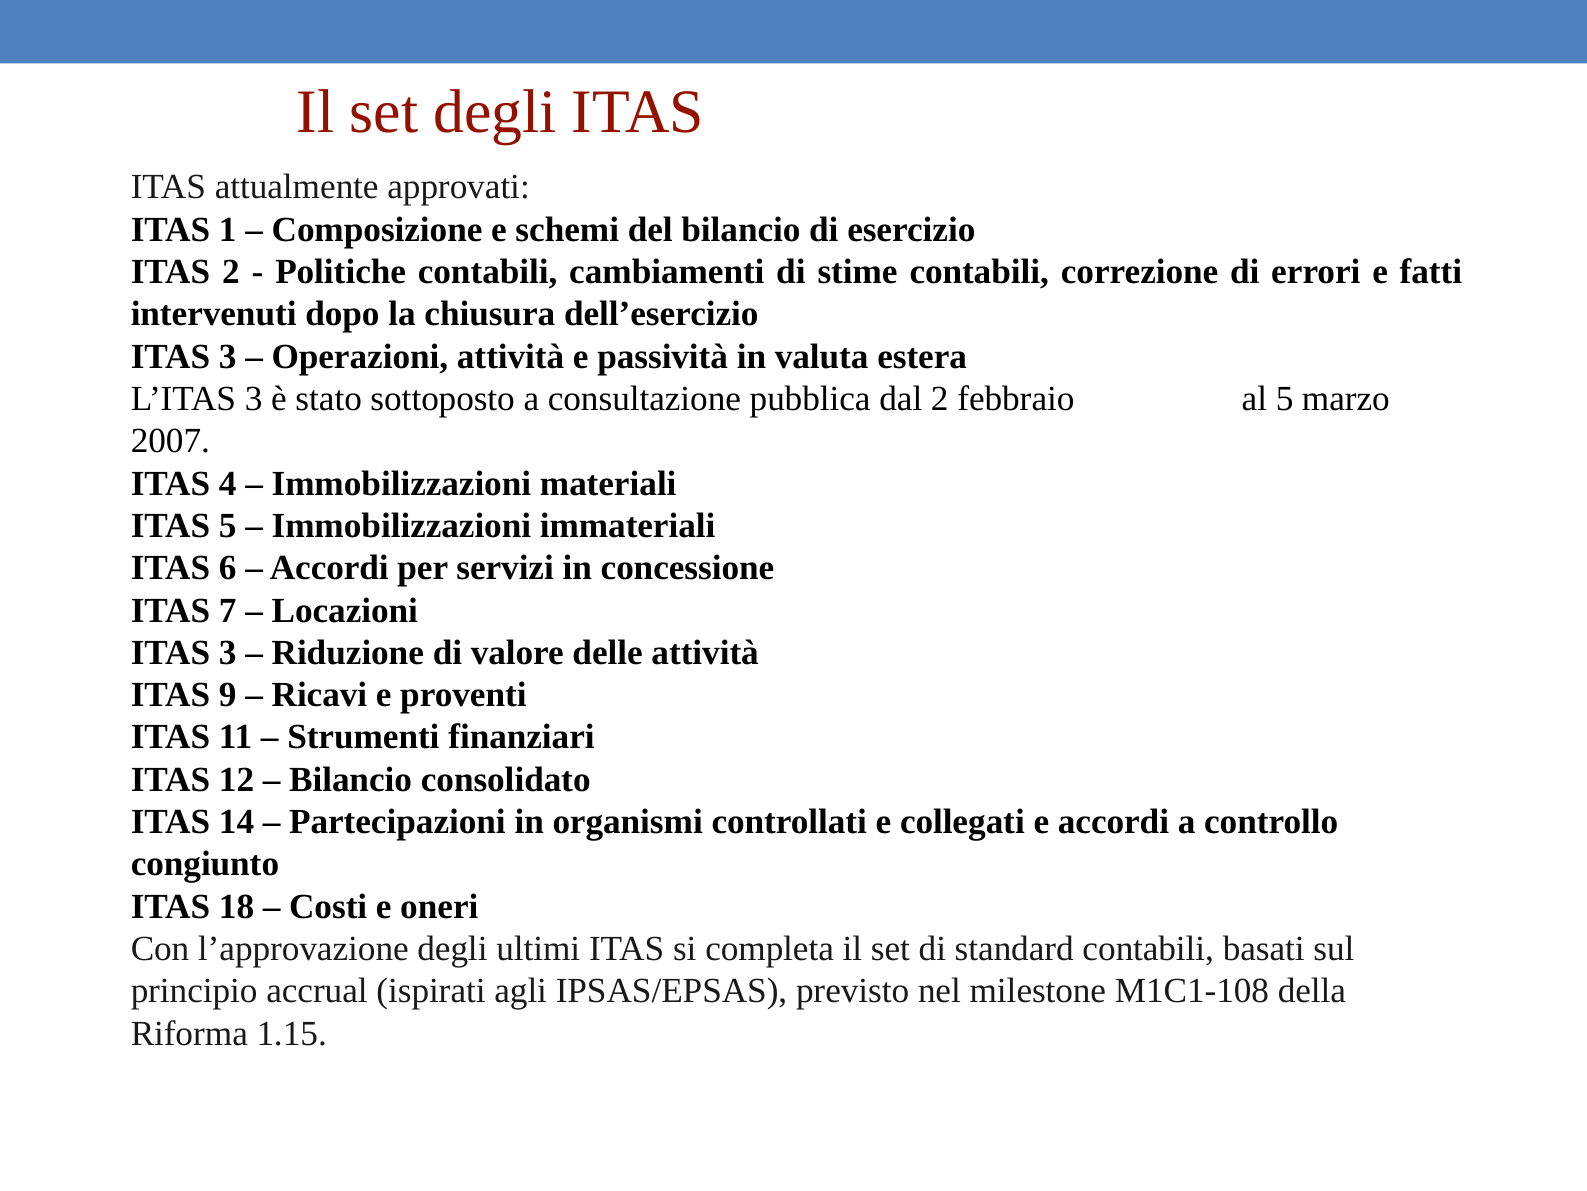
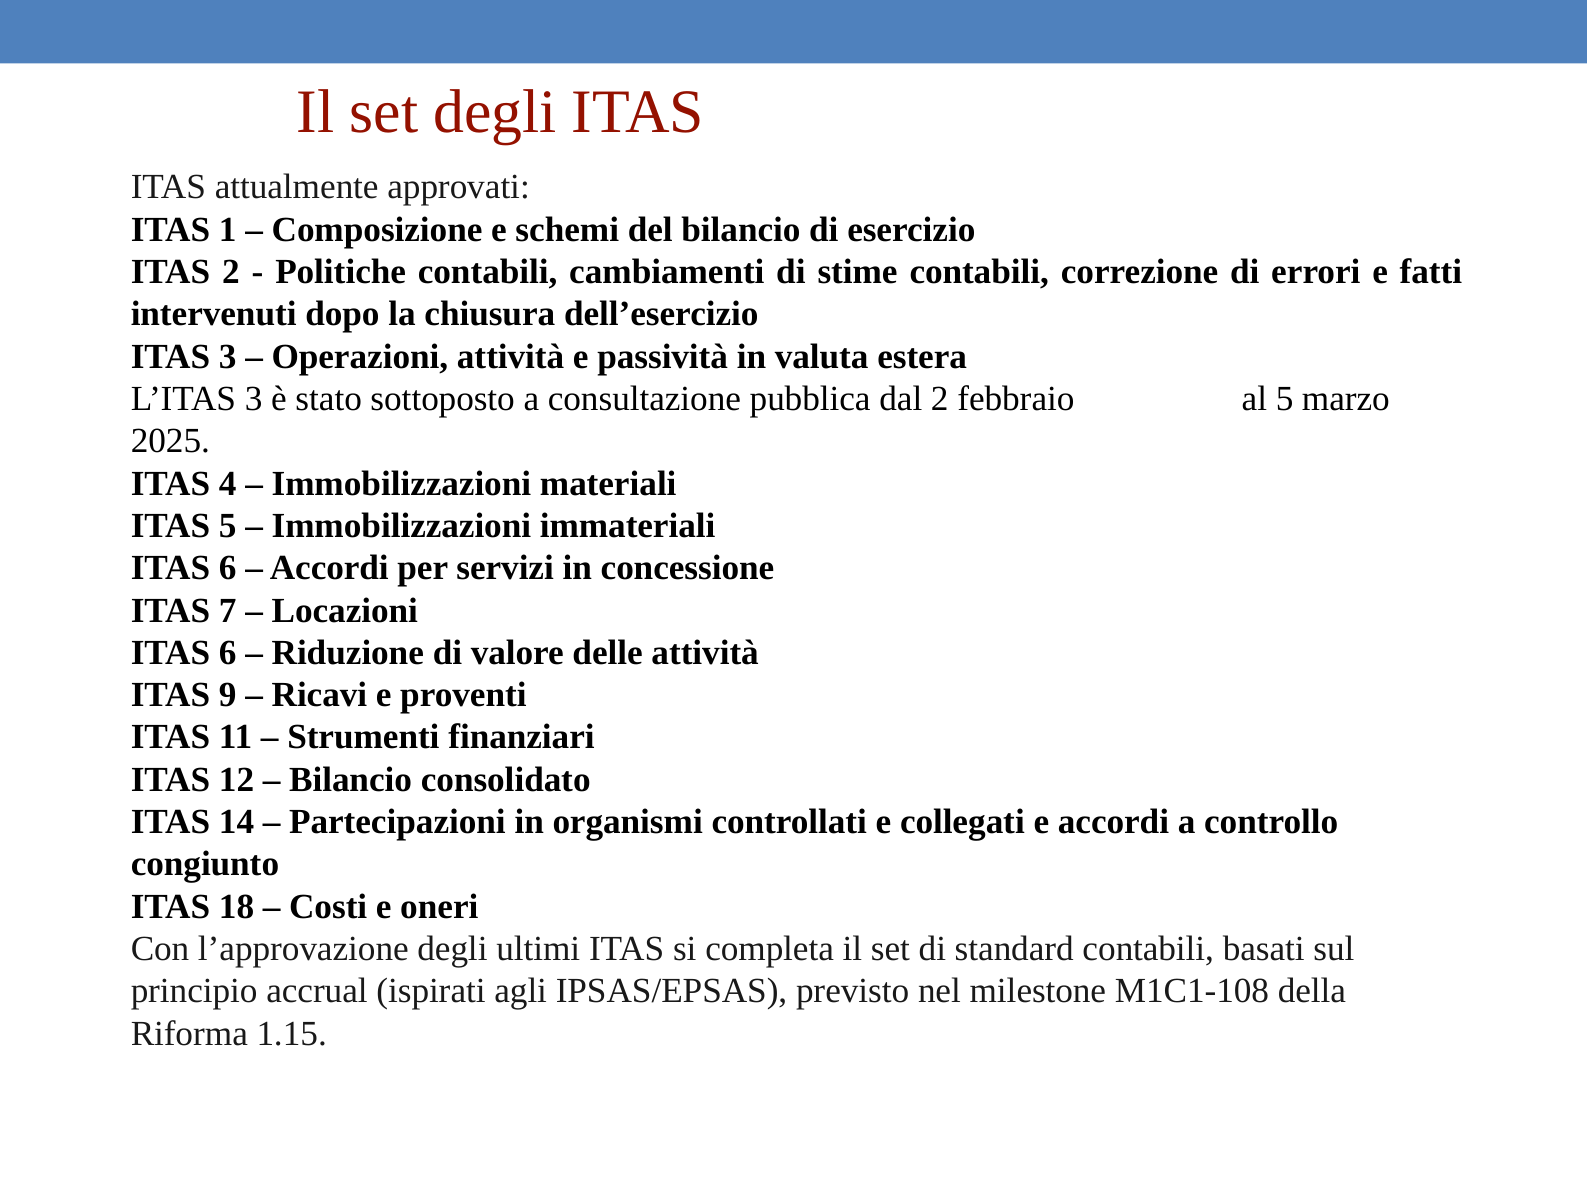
2007: 2007 -> 2025
3 at (228, 652): 3 -> 6
